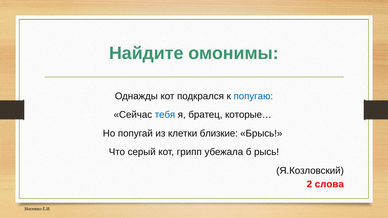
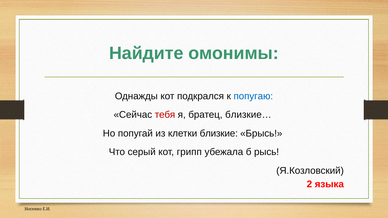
тебя colour: blue -> red
которые…: которые… -> близкие…
слова: слова -> языка
